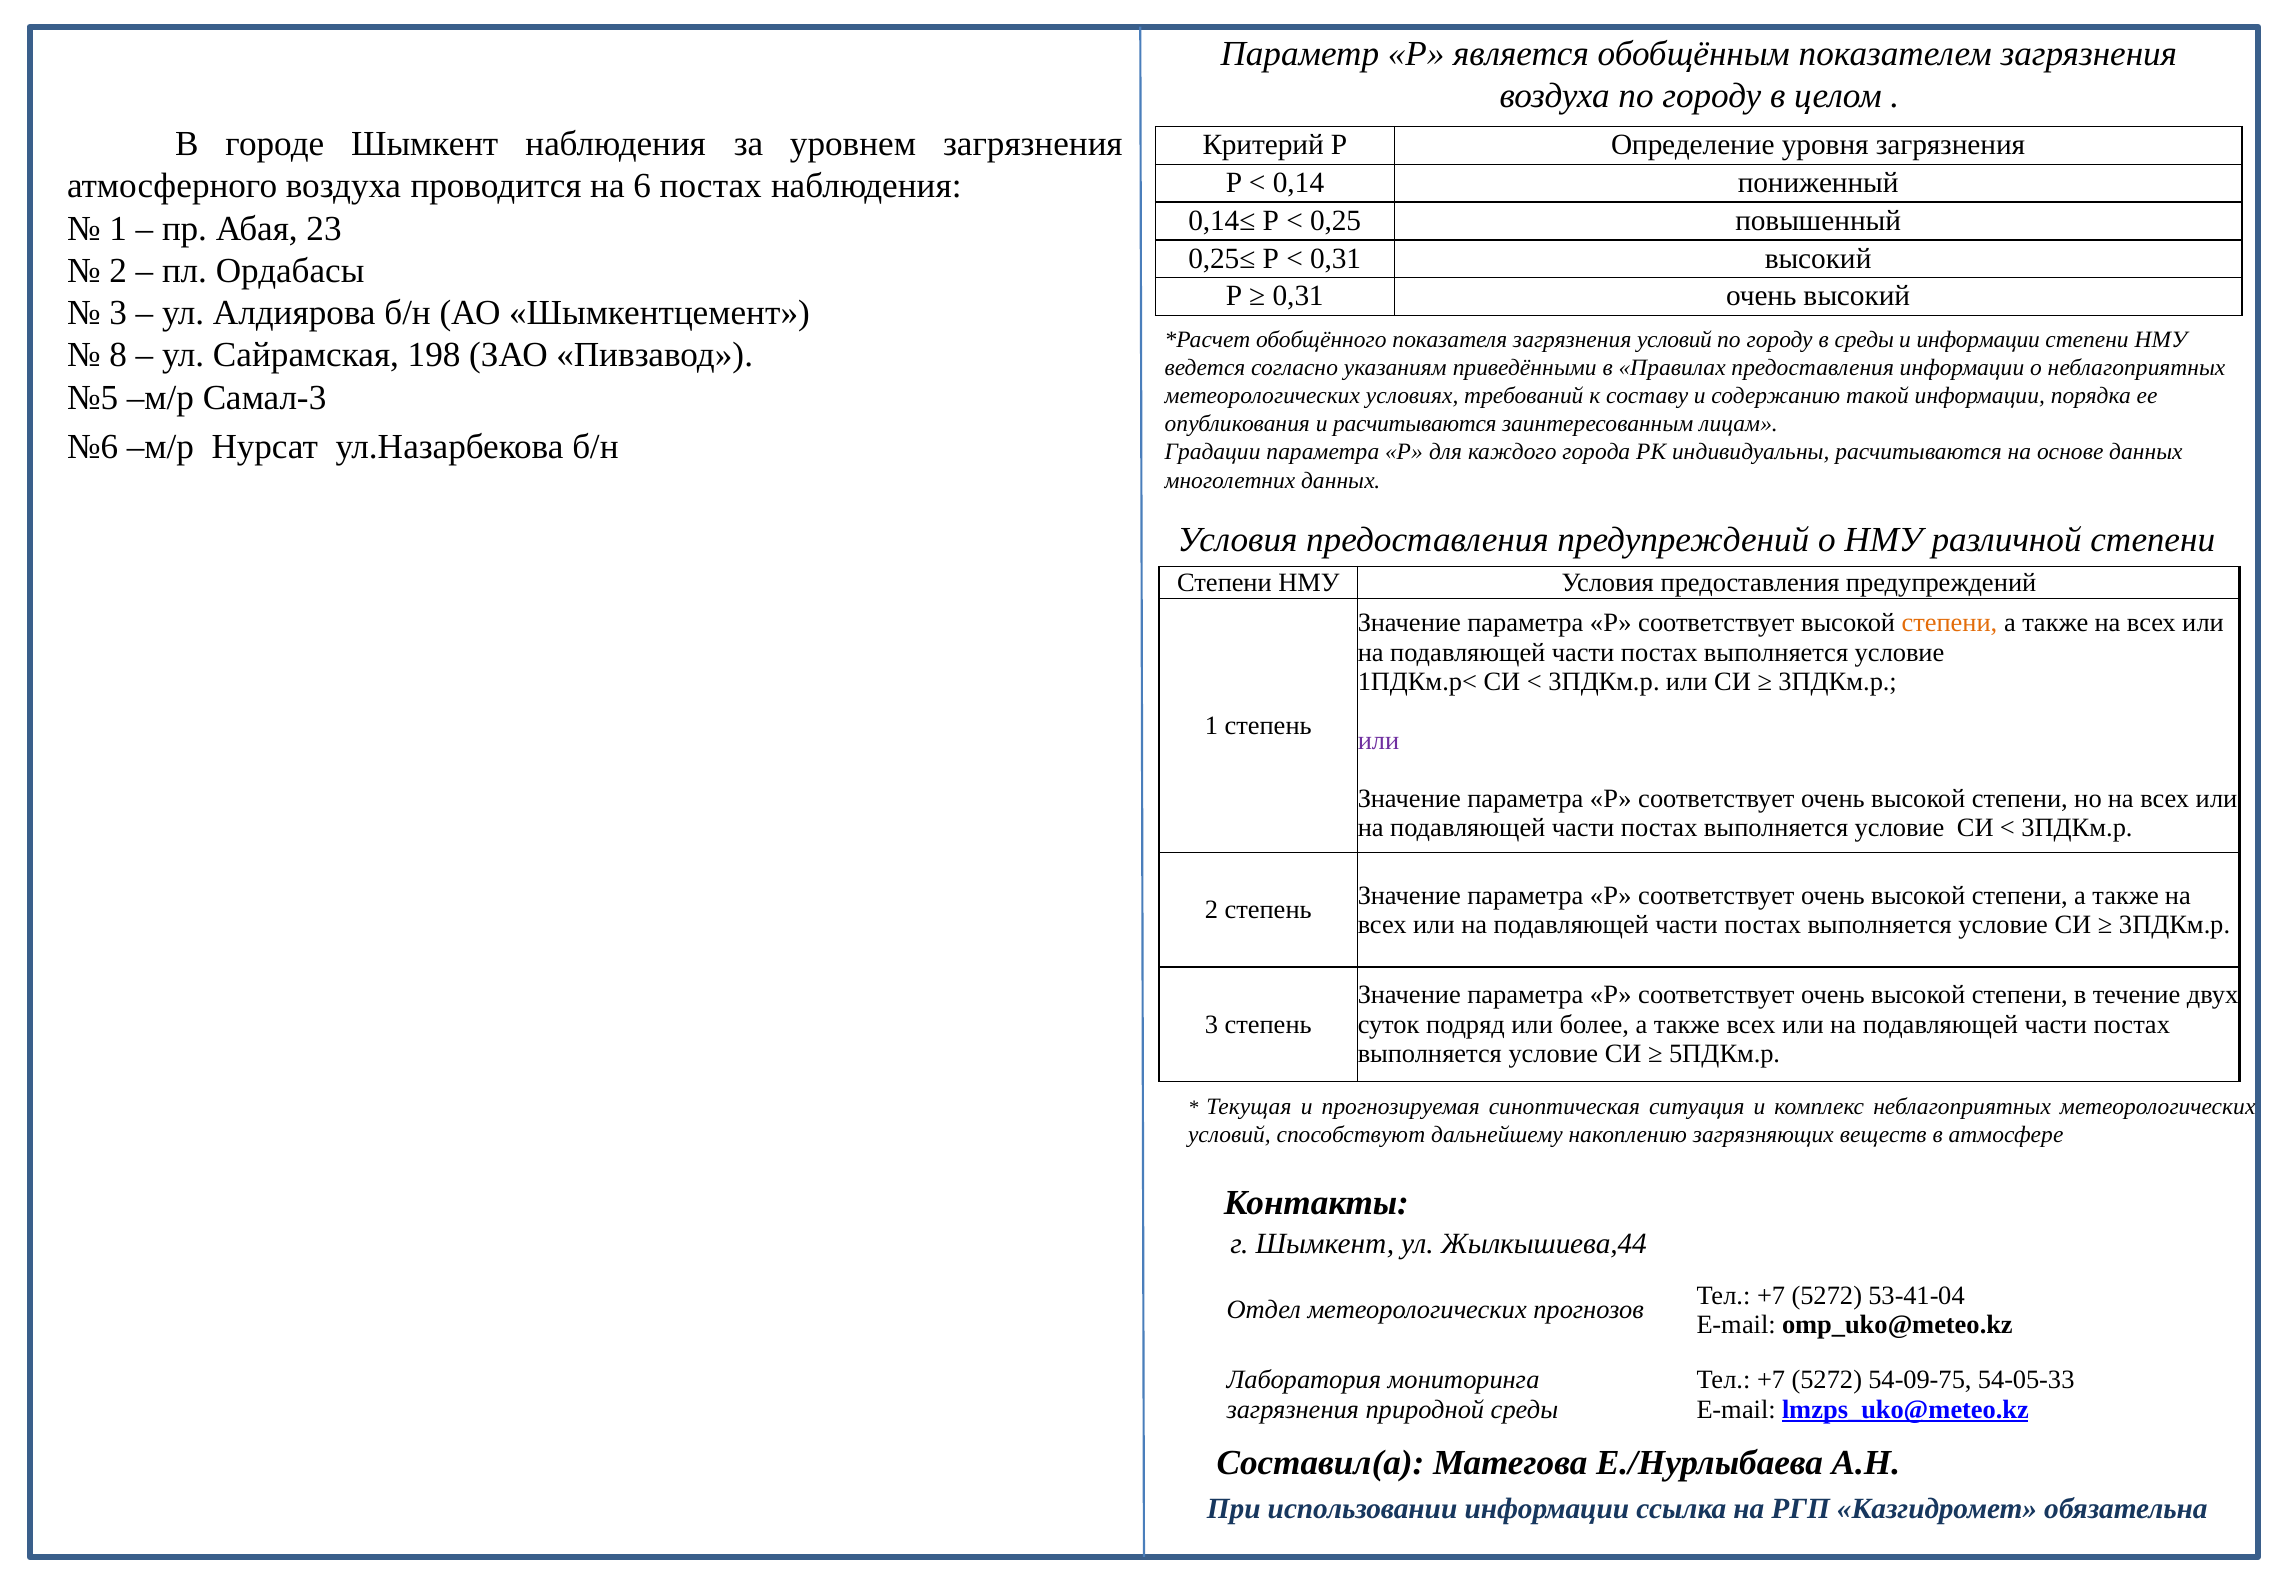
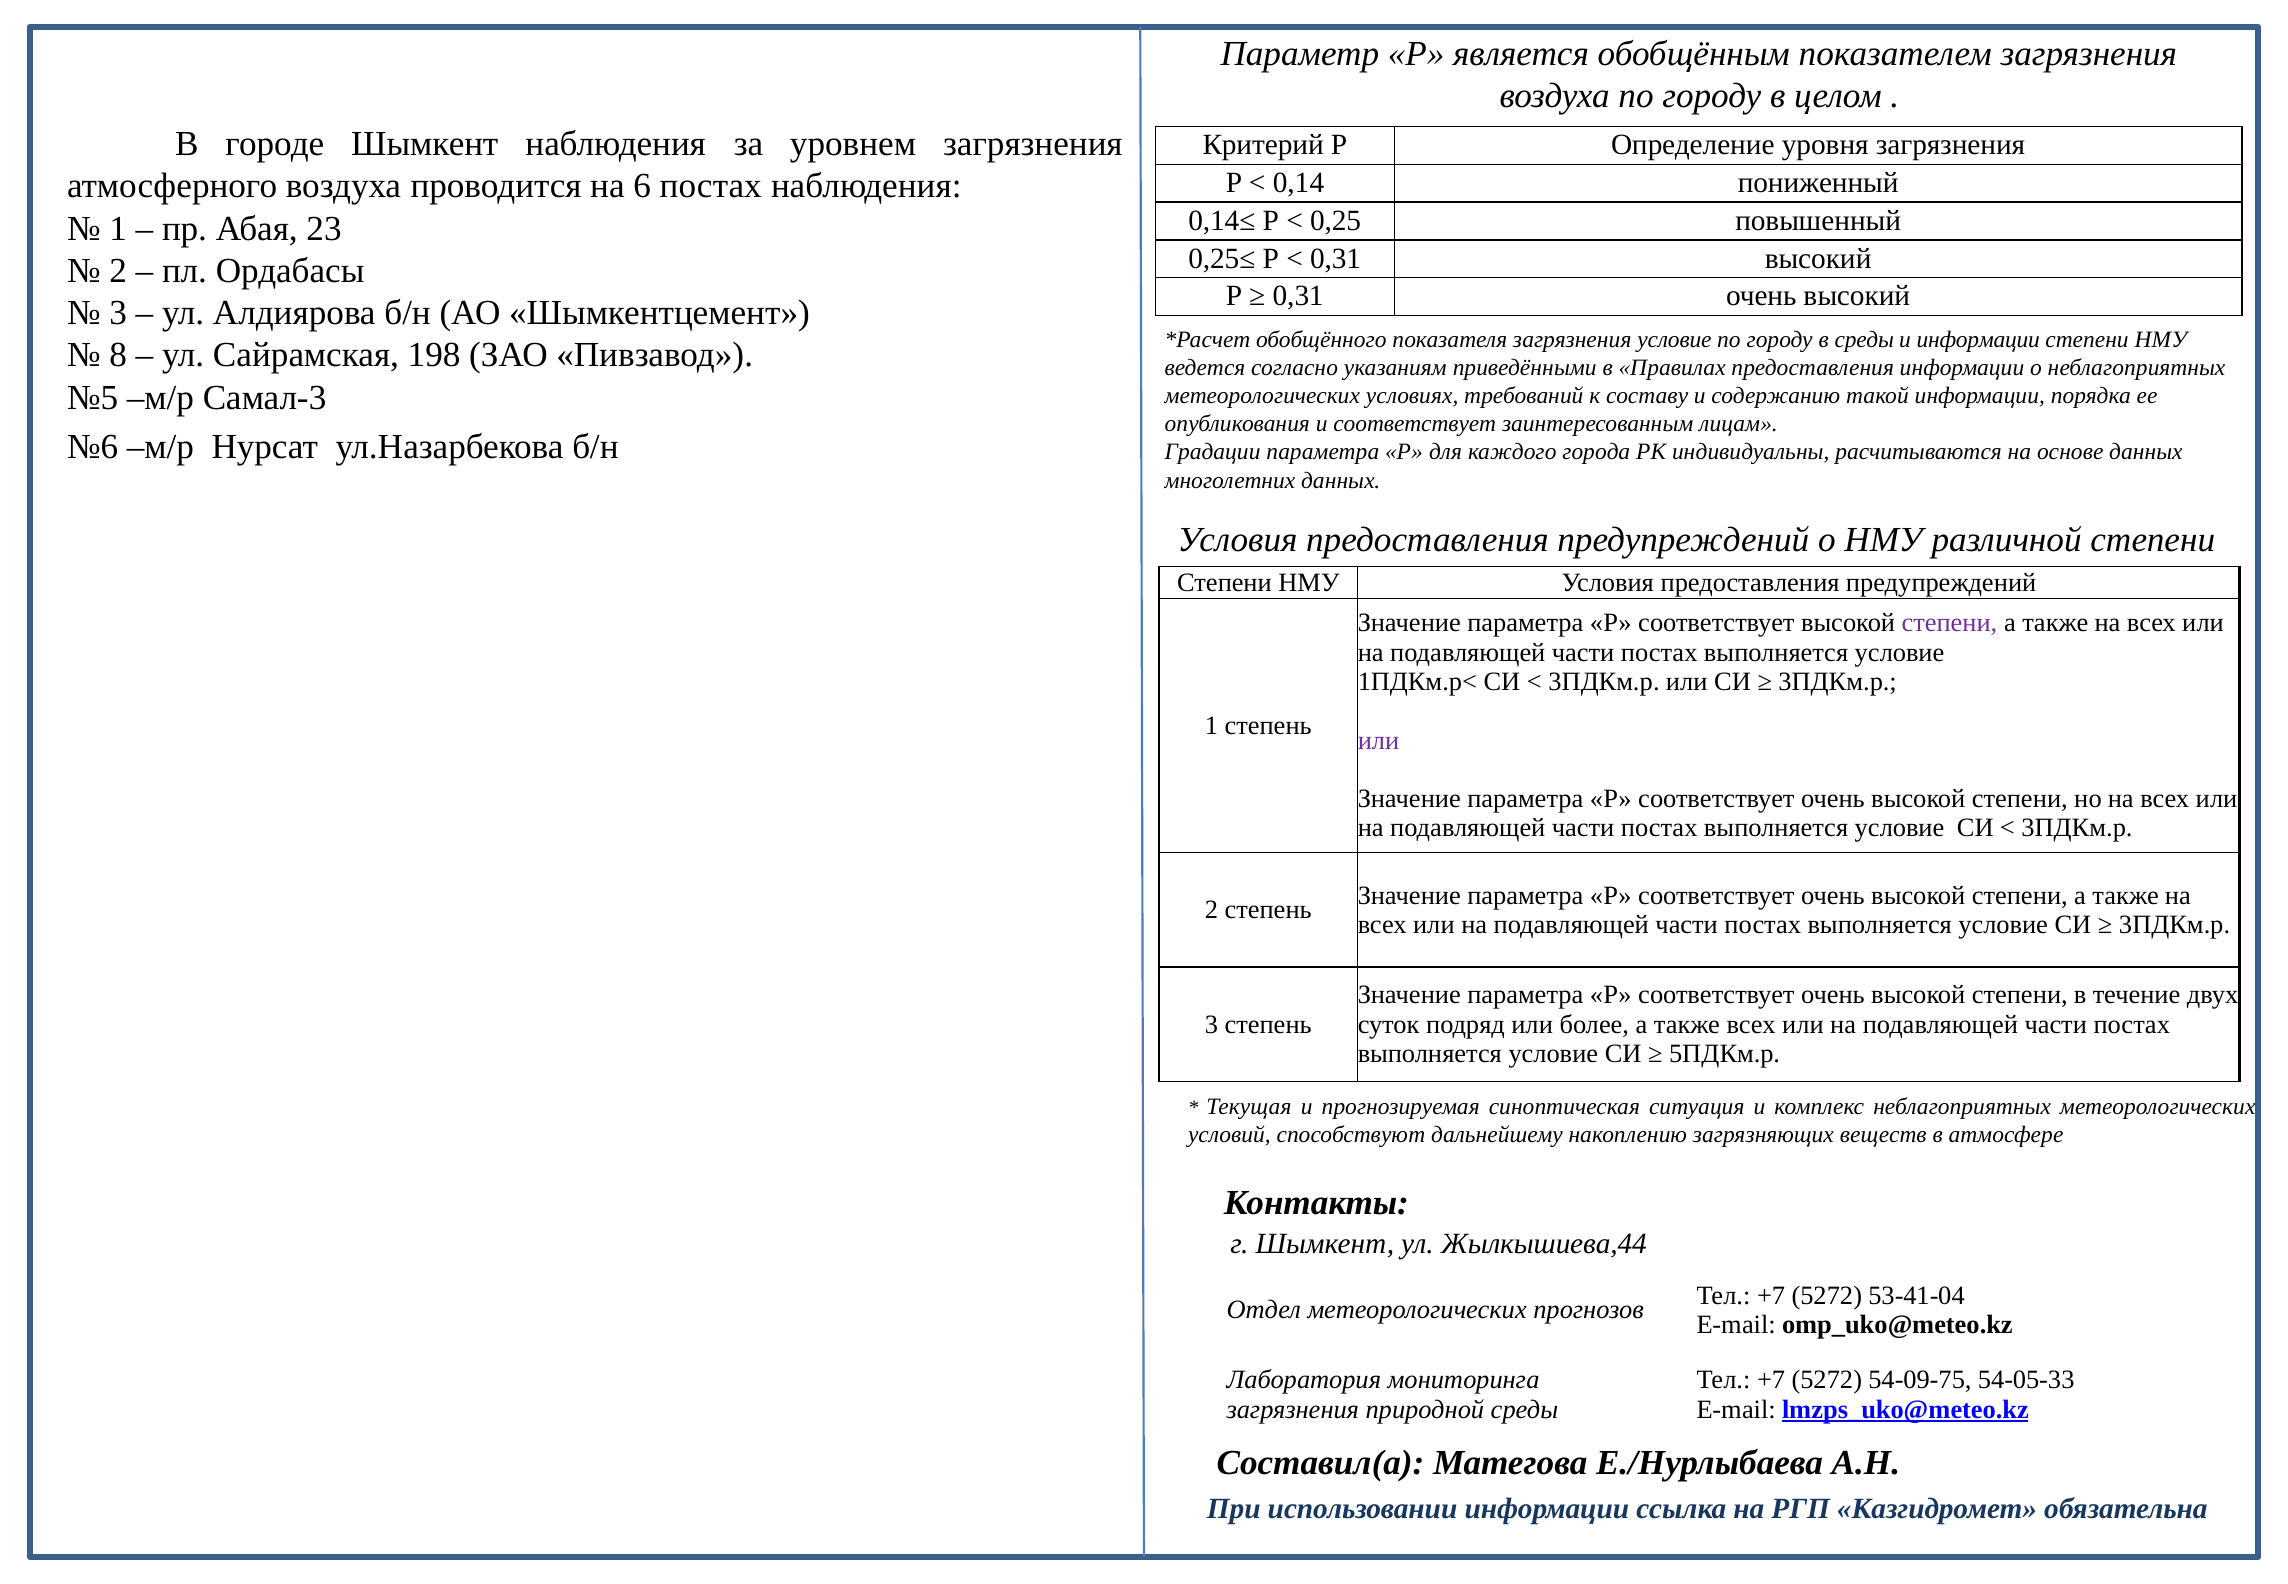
загрязнения условий: условий -> условие
и расчитываются: расчитываются -> соответствует
степени at (1949, 623) colour: orange -> purple
